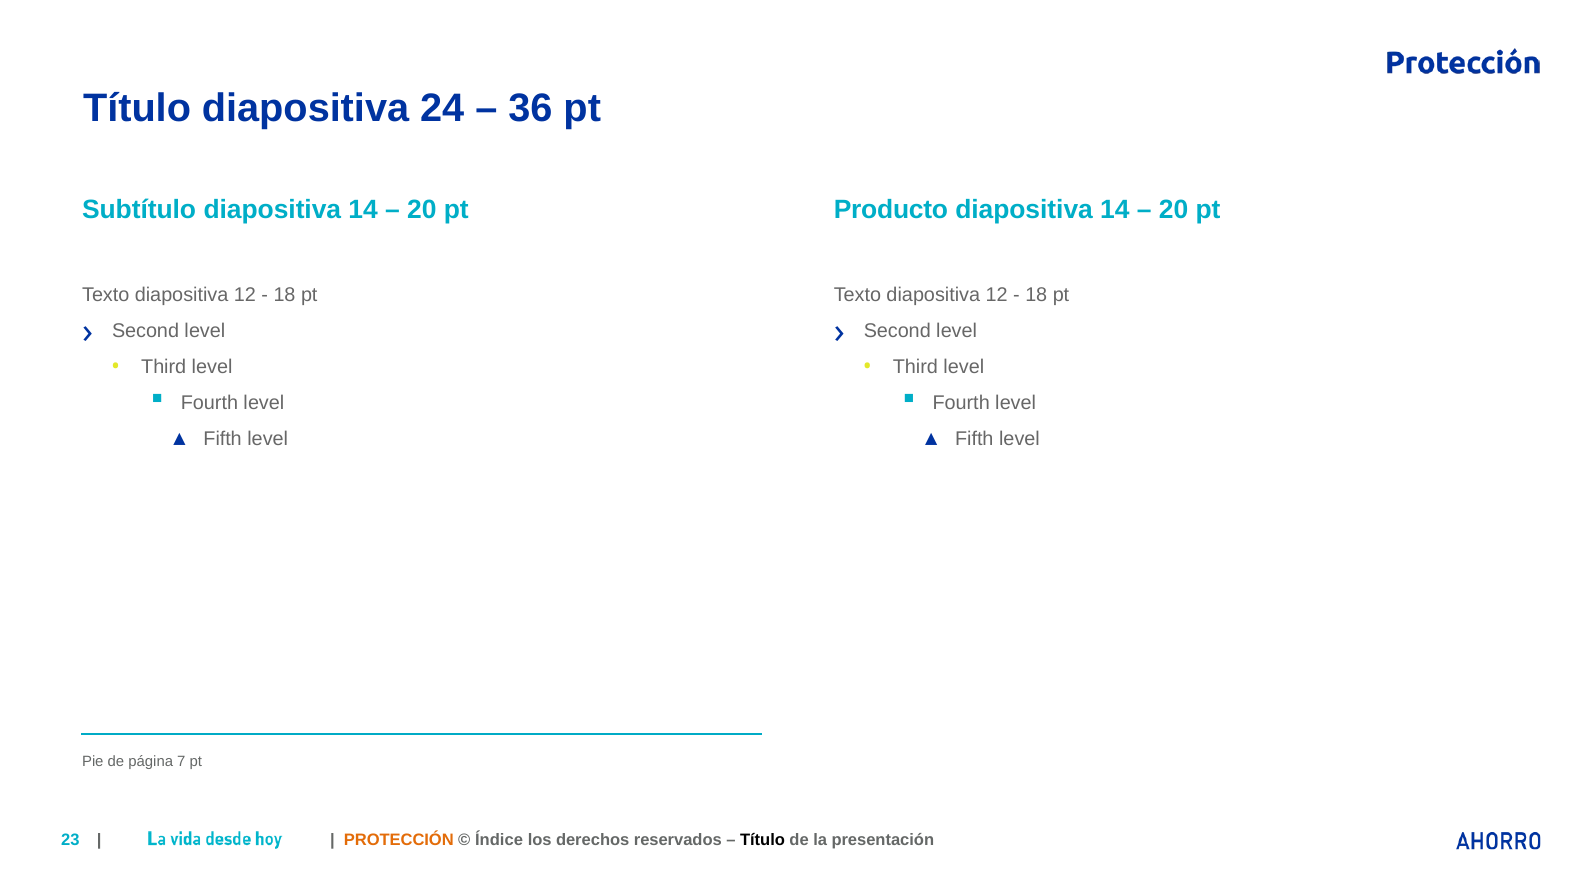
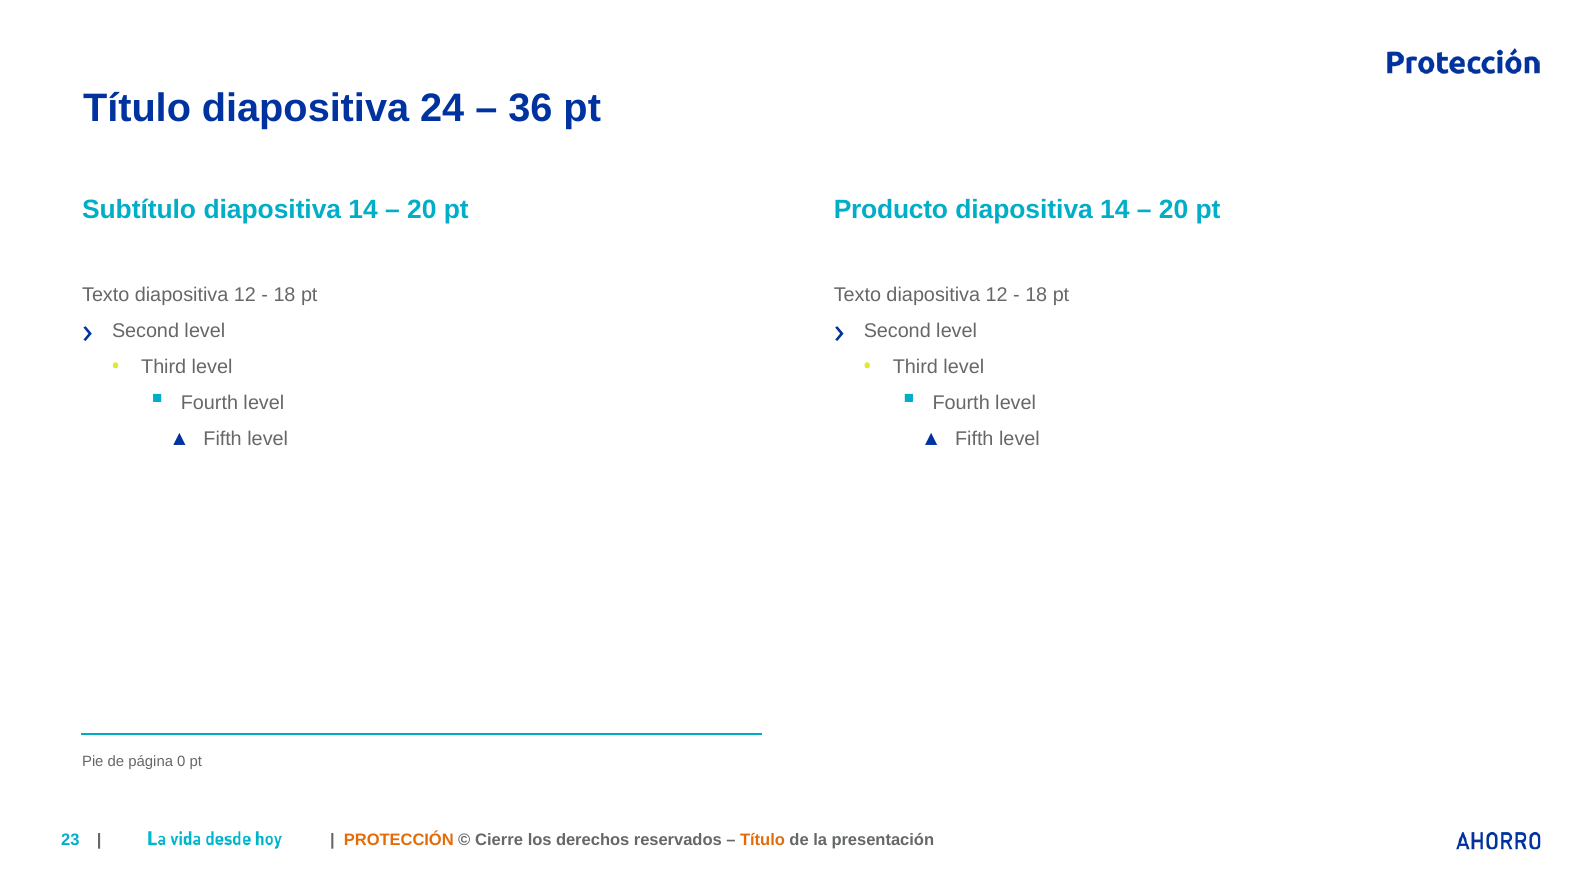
7: 7 -> 0
Índice: Índice -> Cierre
Título at (763, 840) colour: black -> orange
